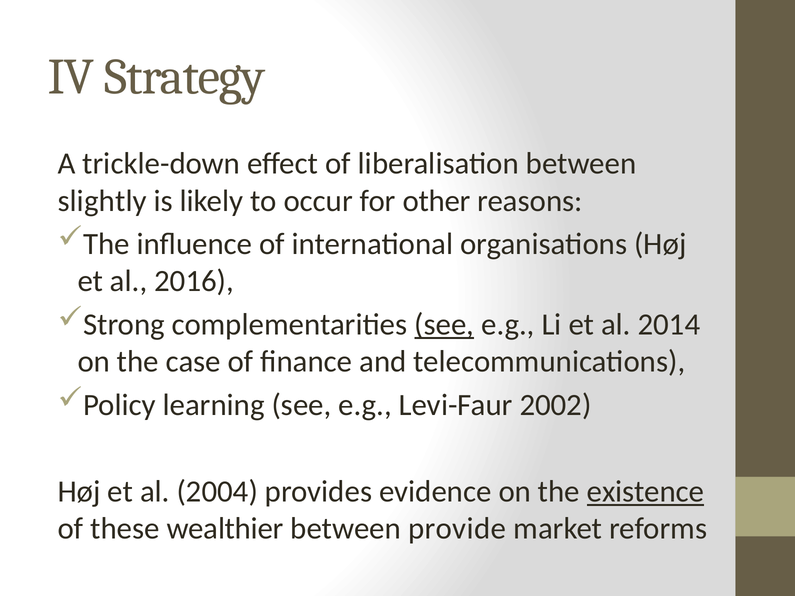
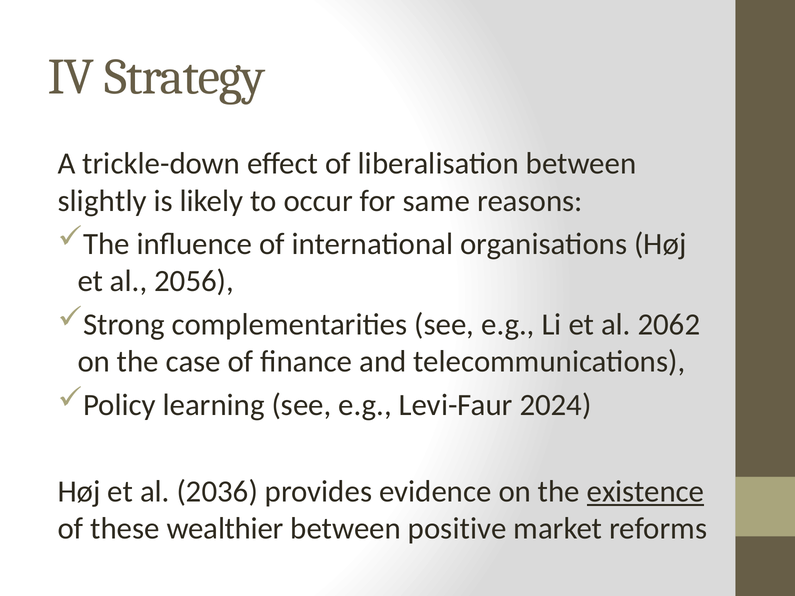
other: other -> same
2016: 2016 -> 2056
see at (444, 325) underline: present -> none
2014: 2014 -> 2062
2002: 2002 -> 2024
2004: 2004 -> 2036
provide: provide -> positive
